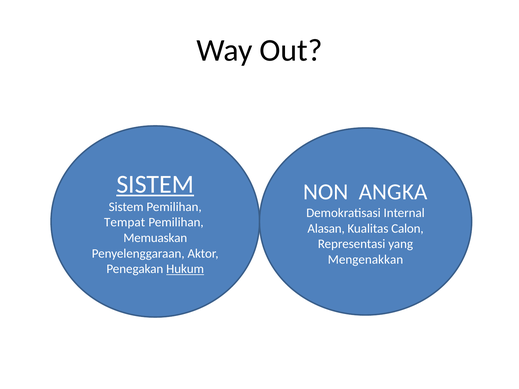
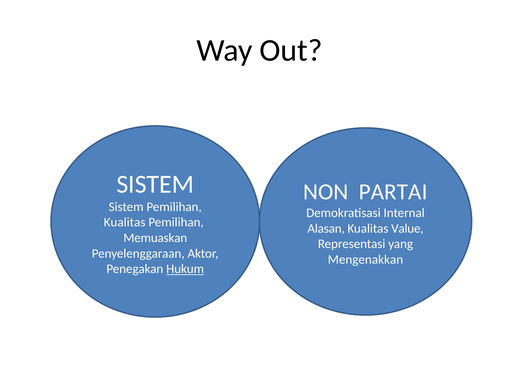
SISTEM at (155, 184) underline: present -> none
ANGKA: ANGKA -> PARTAI
Tempat at (125, 223): Tempat -> Kualitas
Calon: Calon -> Value
